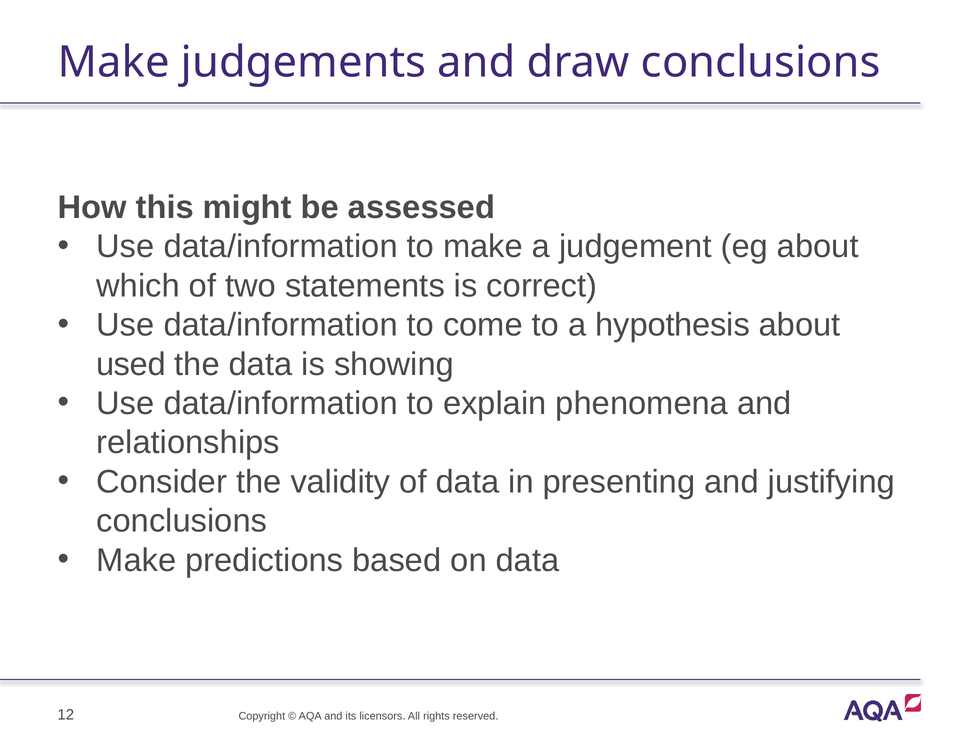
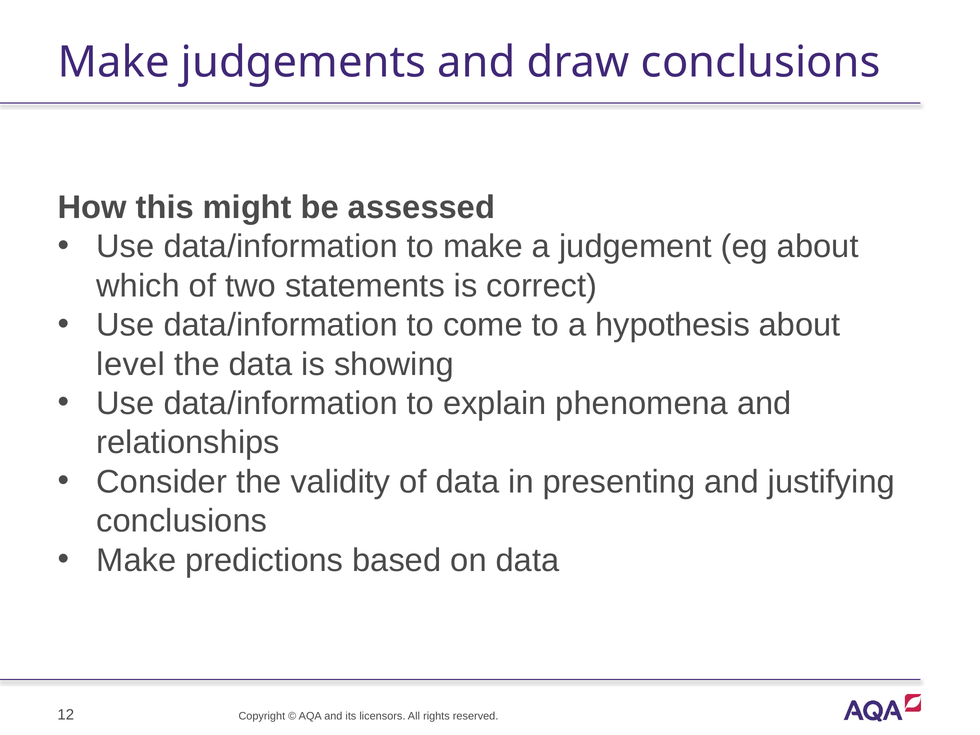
used: used -> level
